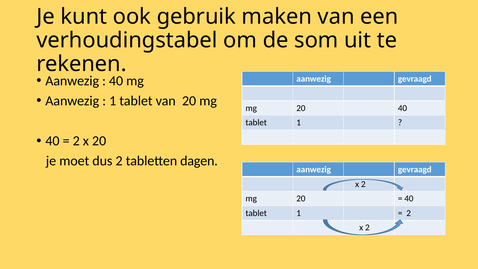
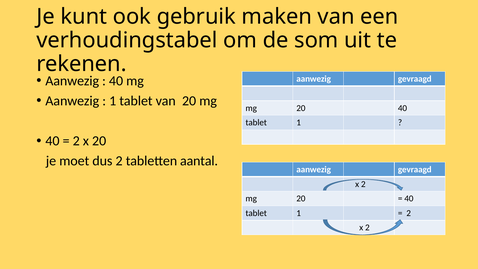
dagen: dagen -> aantal
